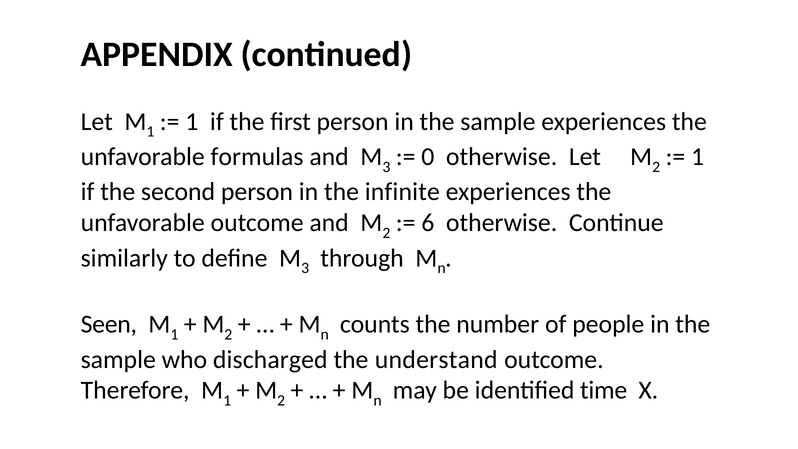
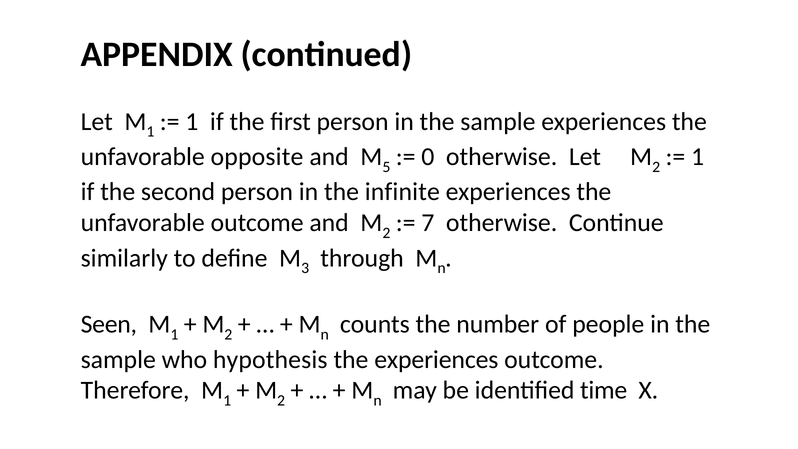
formulas: formulas -> opposite
3 at (386, 167): 3 -> 5
6: 6 -> 7
discharged: discharged -> hypothesis
the understand: understand -> experiences
